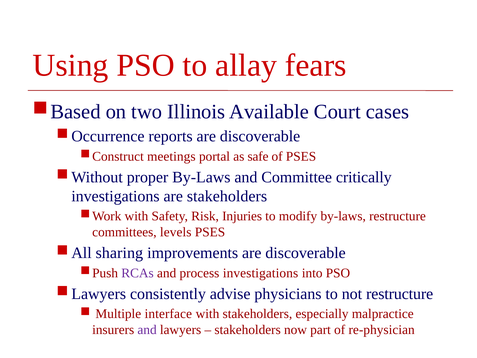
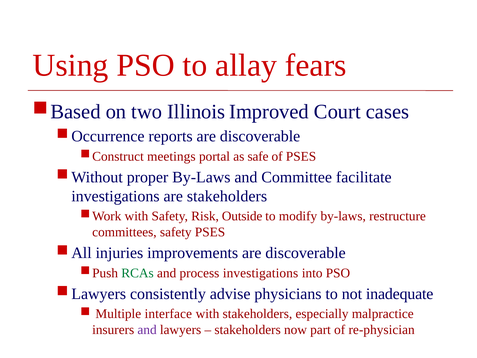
Available: Available -> Improved
critically: critically -> facilitate
Injuries: Injuries -> Outside
committees levels: levels -> safety
sharing: sharing -> injuries
RCAs colour: purple -> green
not restructure: restructure -> inadequate
